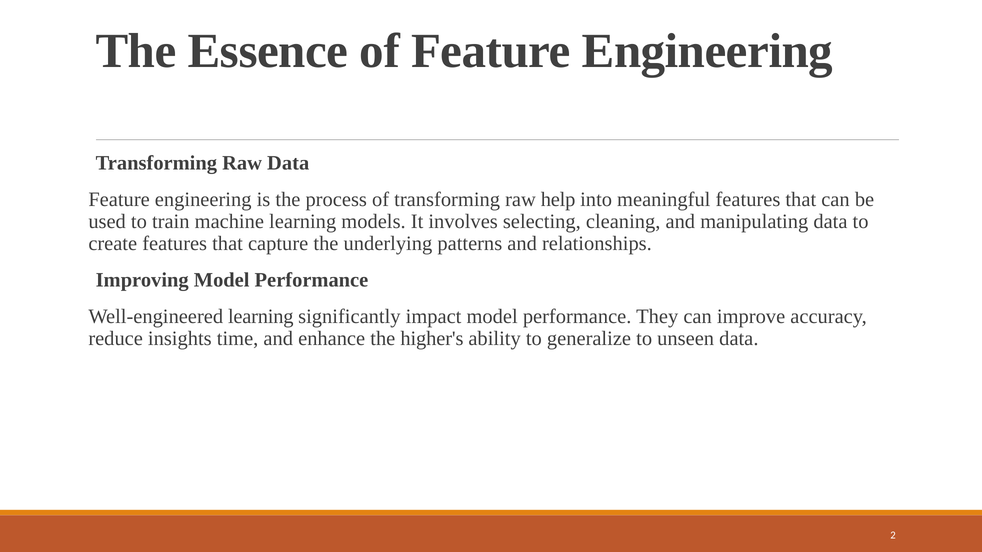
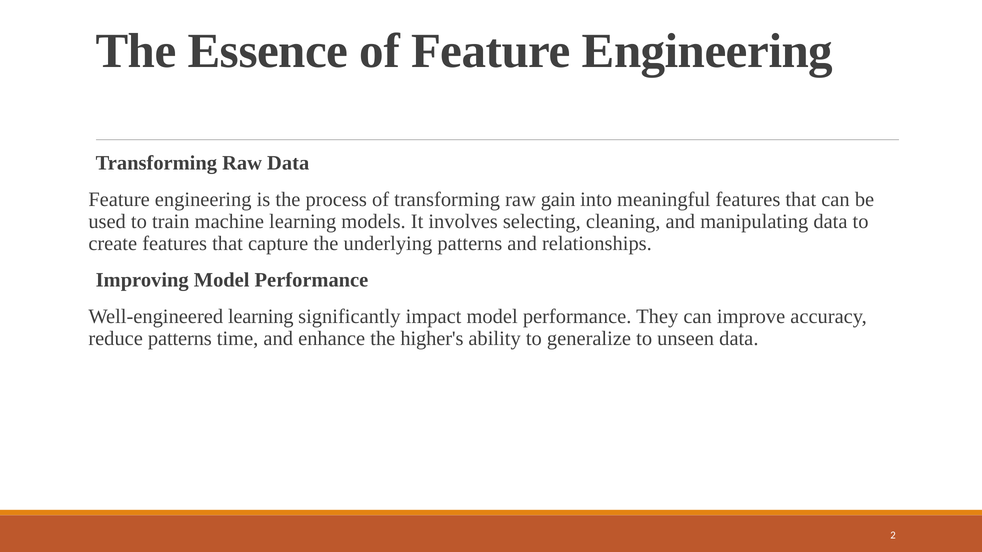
help: help -> gain
reduce insights: insights -> patterns
